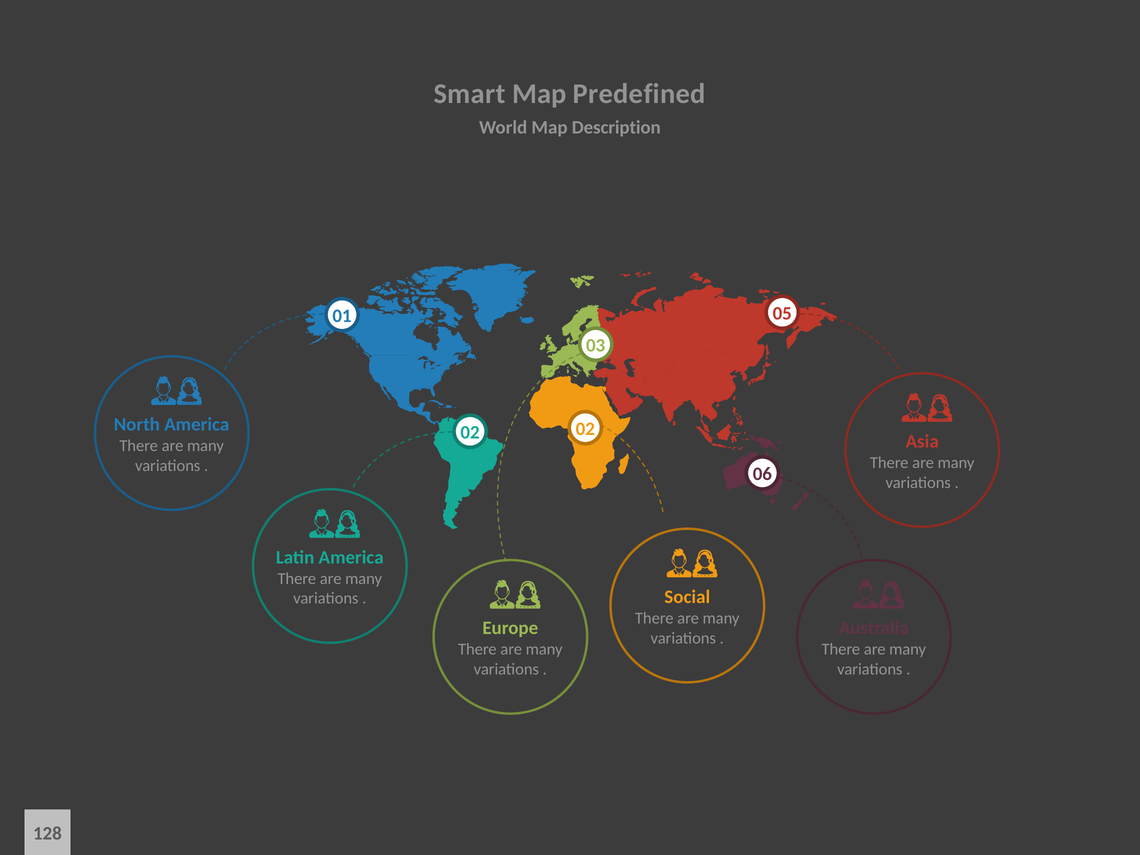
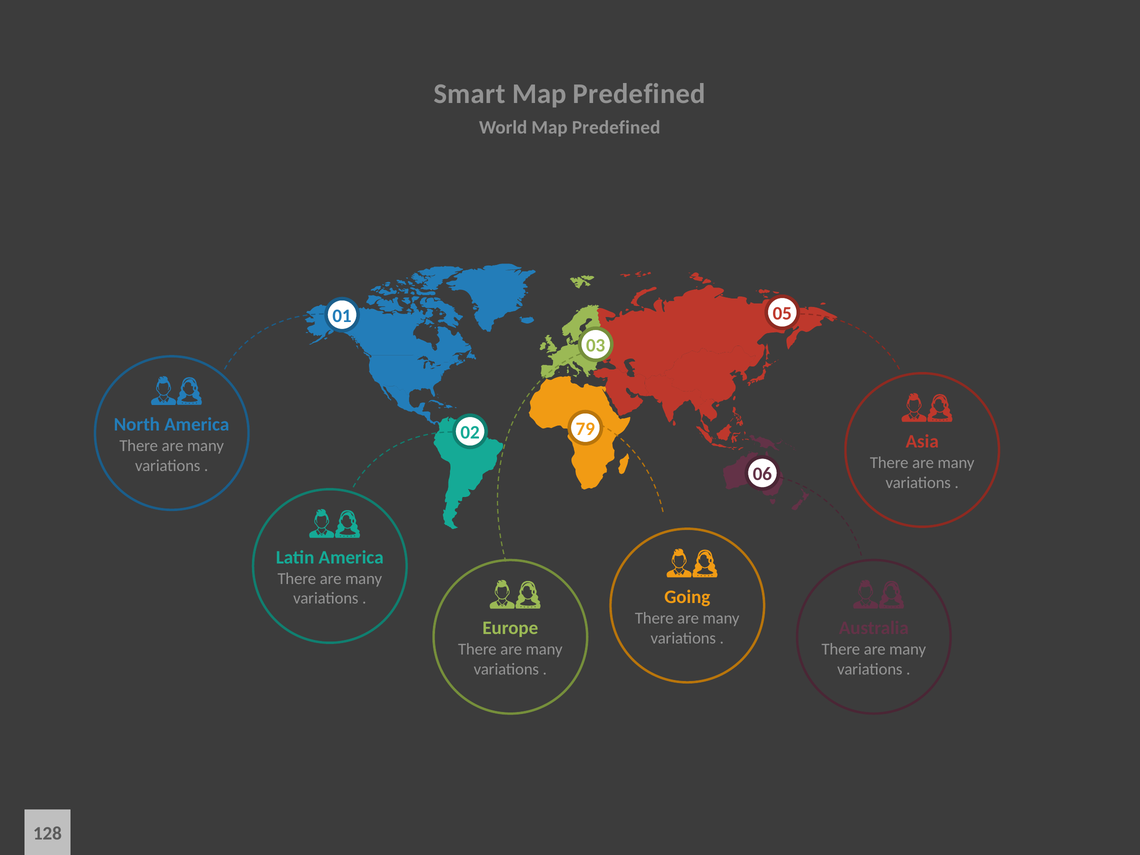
World Map Description: Description -> Predefined
02 02: 02 -> 79
Social: Social -> Going
